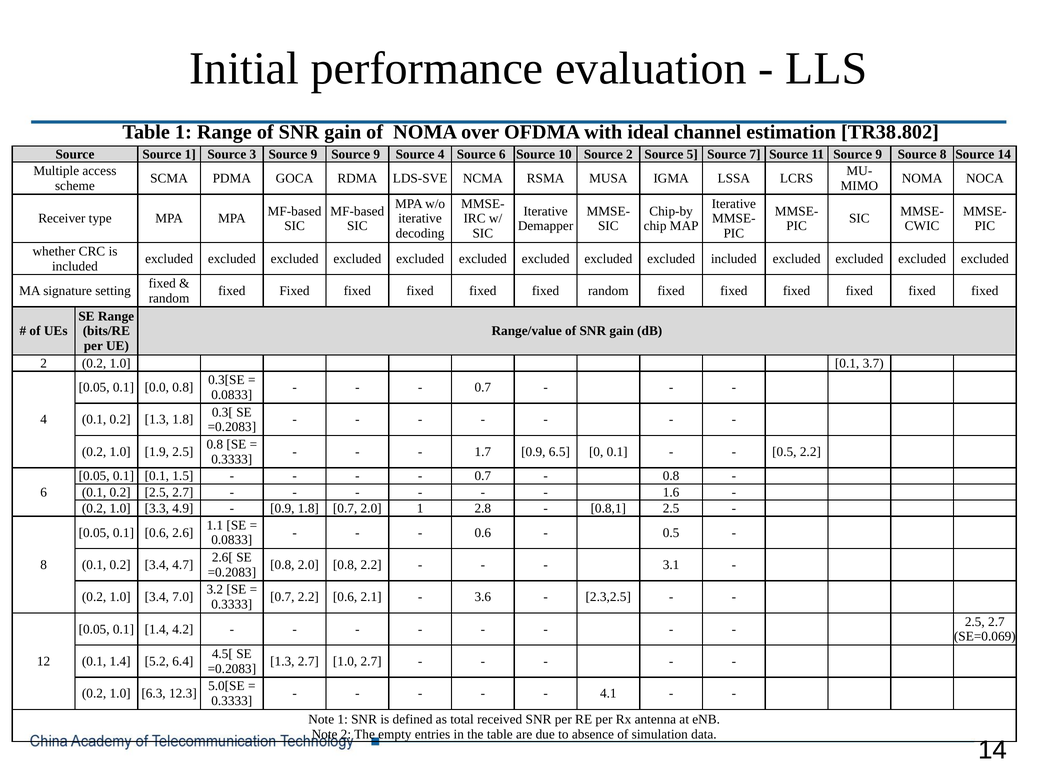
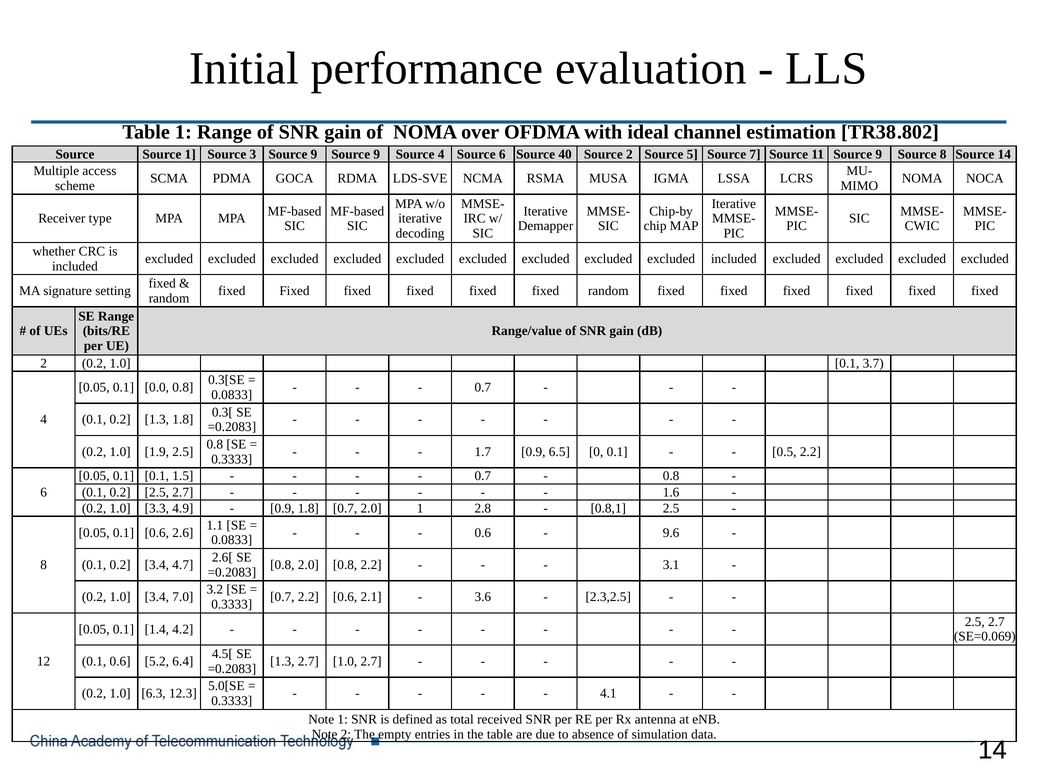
10: 10 -> 40
0.5 at (671, 532): 0.5 -> 9.6
1.4 at (120, 661): 1.4 -> 0.6
